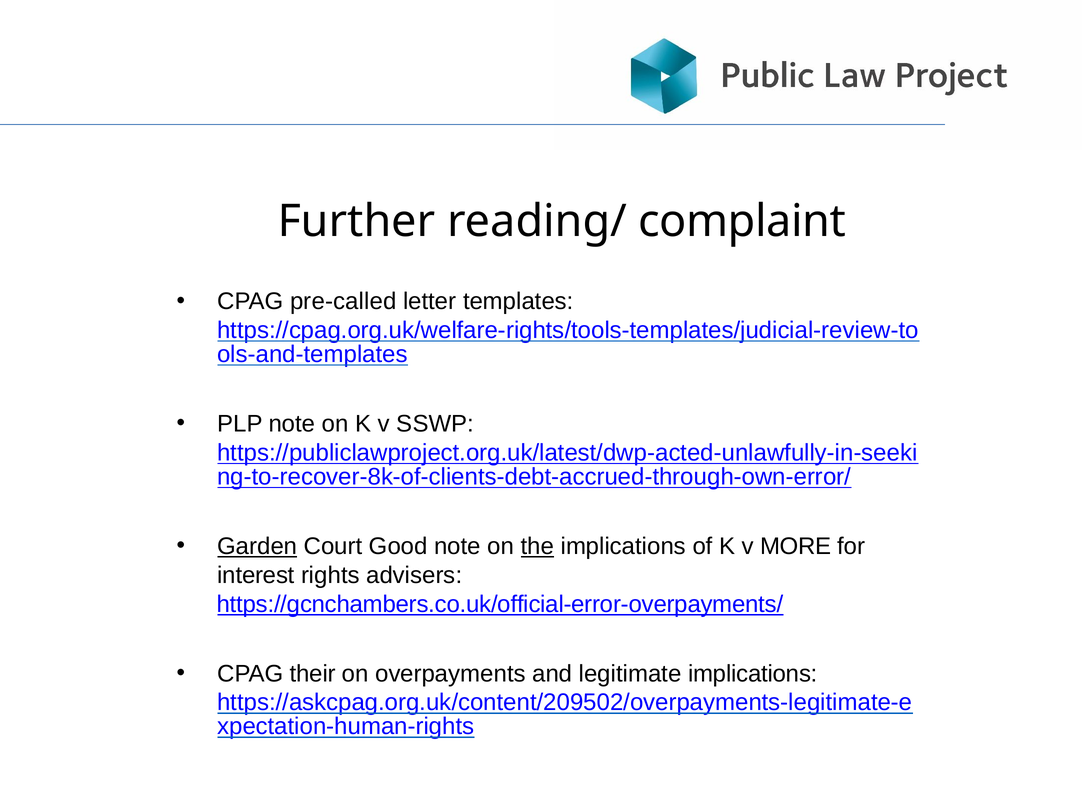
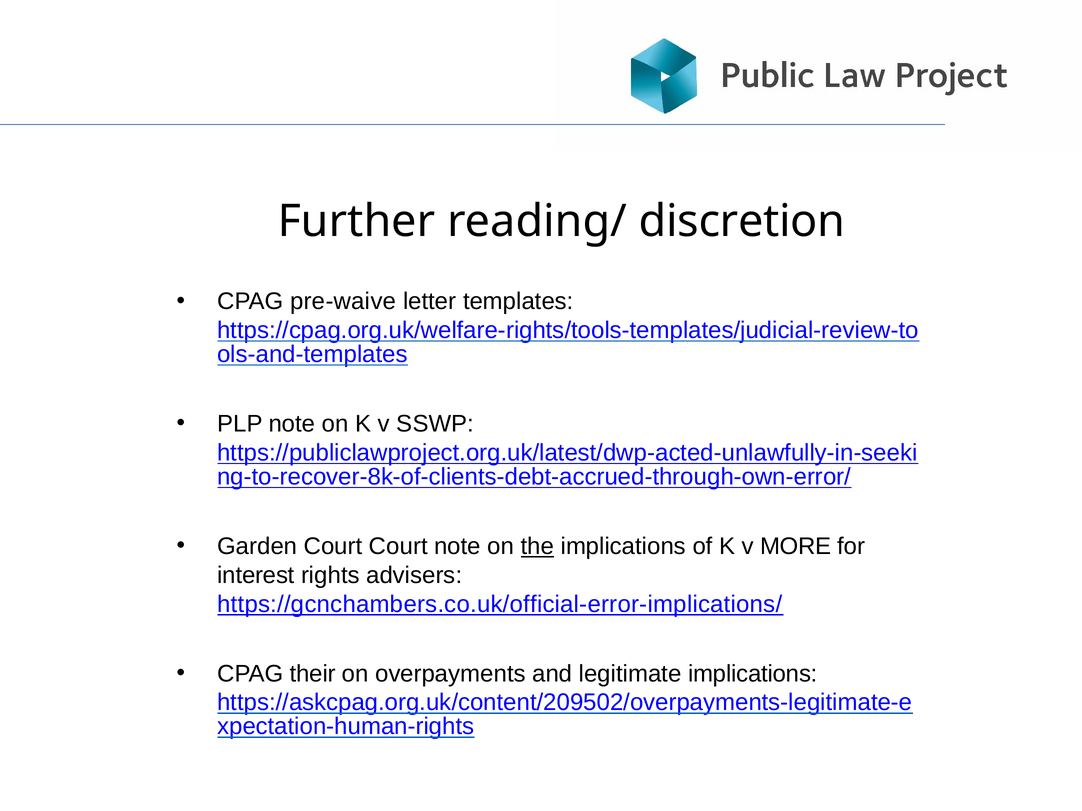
complaint: complaint -> discretion
pre-called: pre-called -> pre-waive
Garden underline: present -> none
Court Good: Good -> Court
https://gcnchambers.co.uk/official-error-overpayments/: https://gcnchambers.co.uk/official-error-overpayments/ -> https://gcnchambers.co.uk/official-error-implications/
